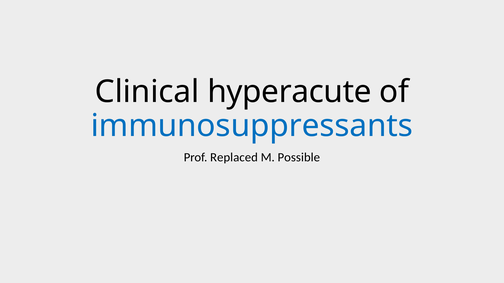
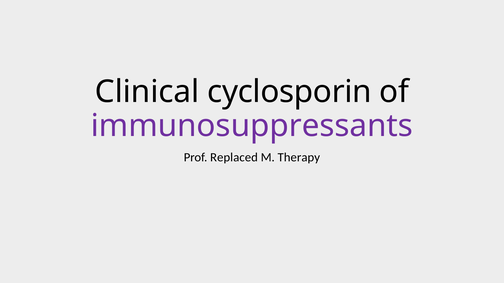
hyperacute: hyperacute -> cyclosporin
immunosuppressants colour: blue -> purple
Possible: Possible -> Therapy
